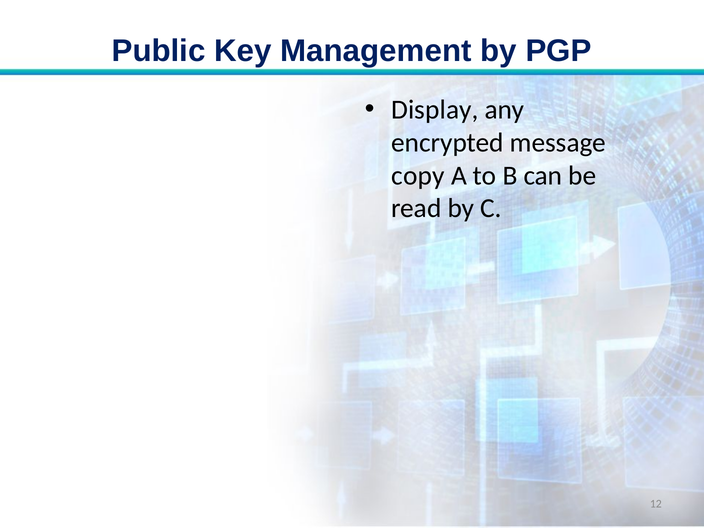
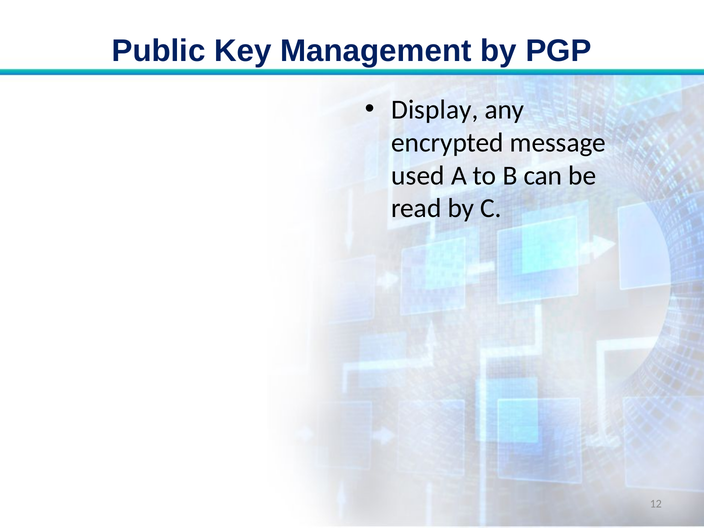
copy: copy -> used
